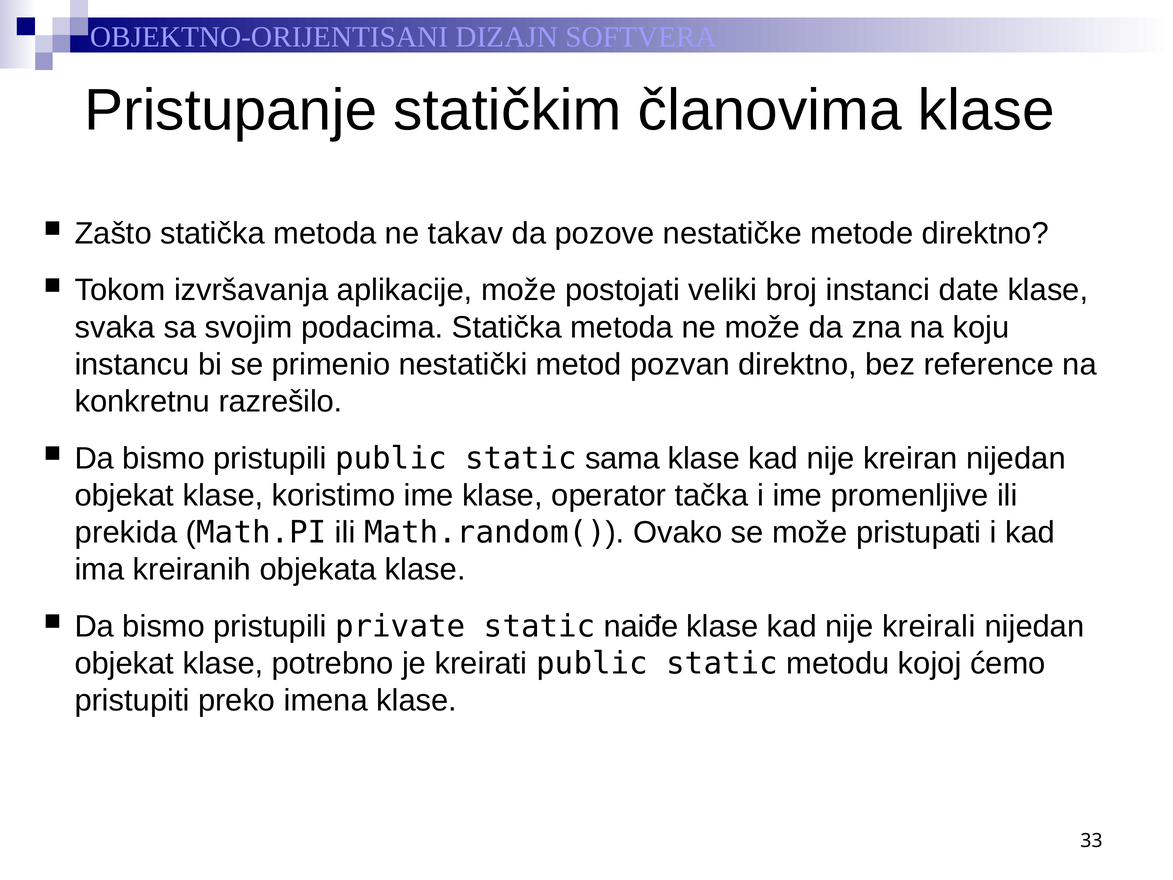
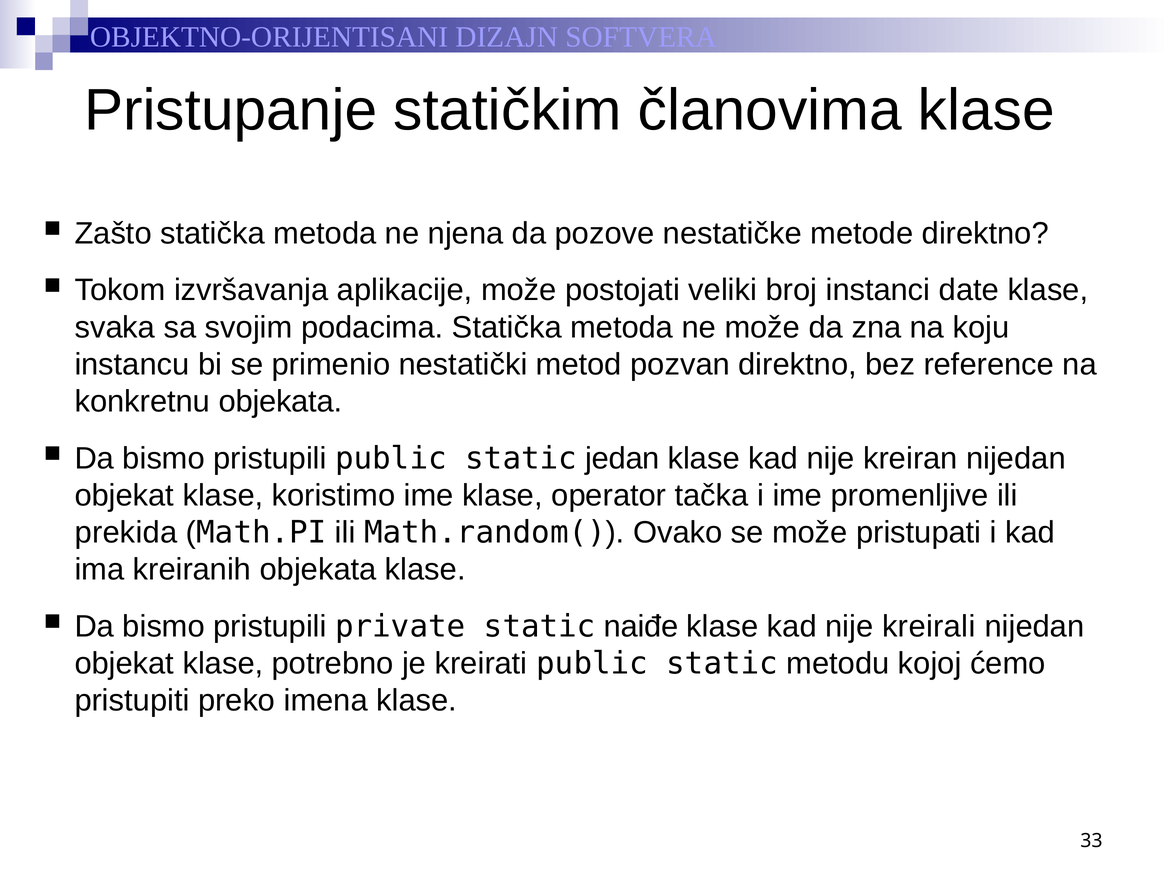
takav: takav -> njena
konkretnu razrešilo: razrešilo -> objekata
sama: sama -> jedan
